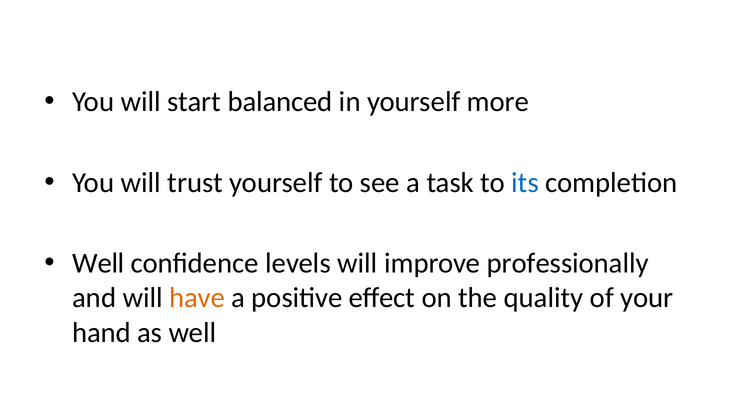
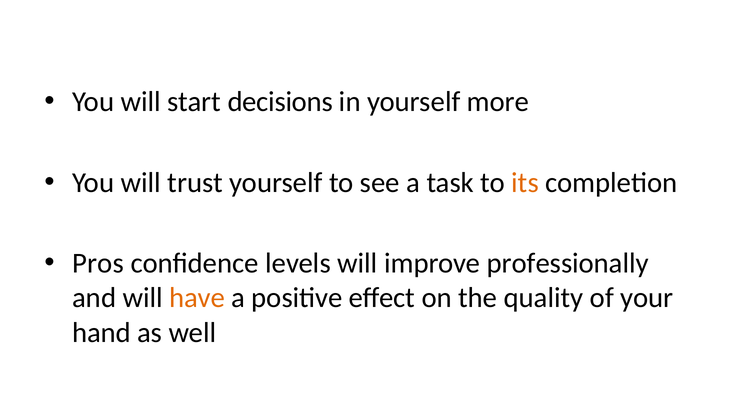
balanced: balanced -> decisions
its colour: blue -> orange
Well at (98, 263): Well -> Pros
